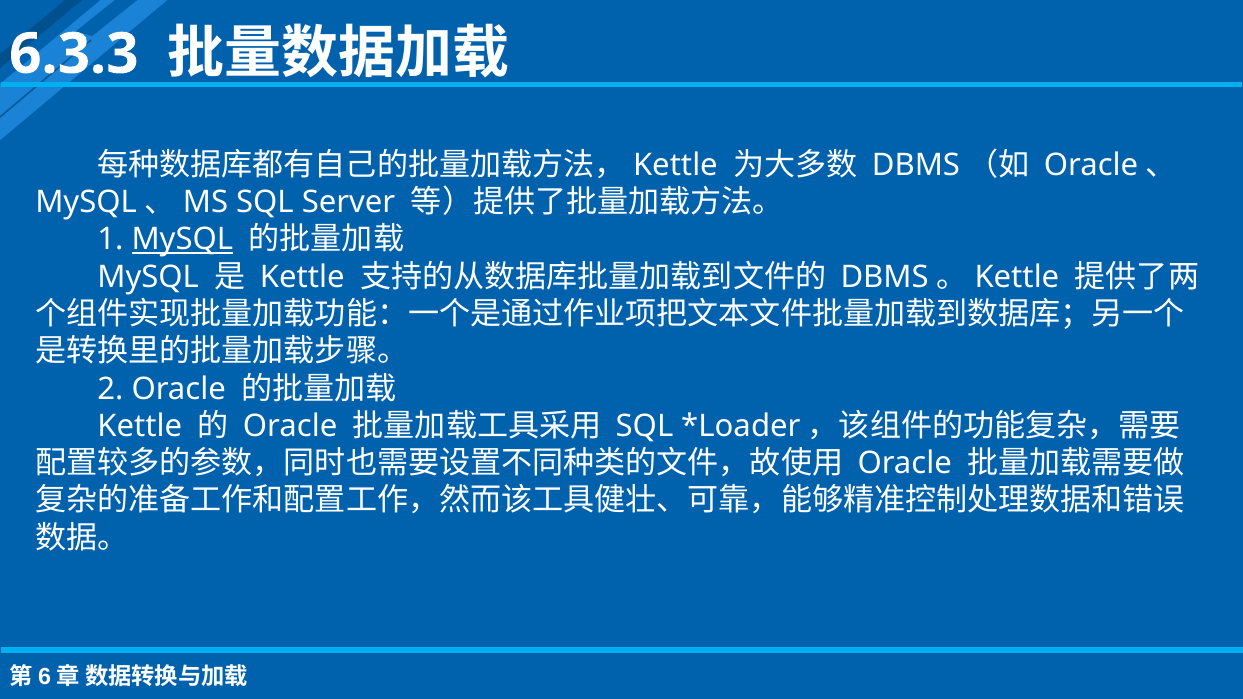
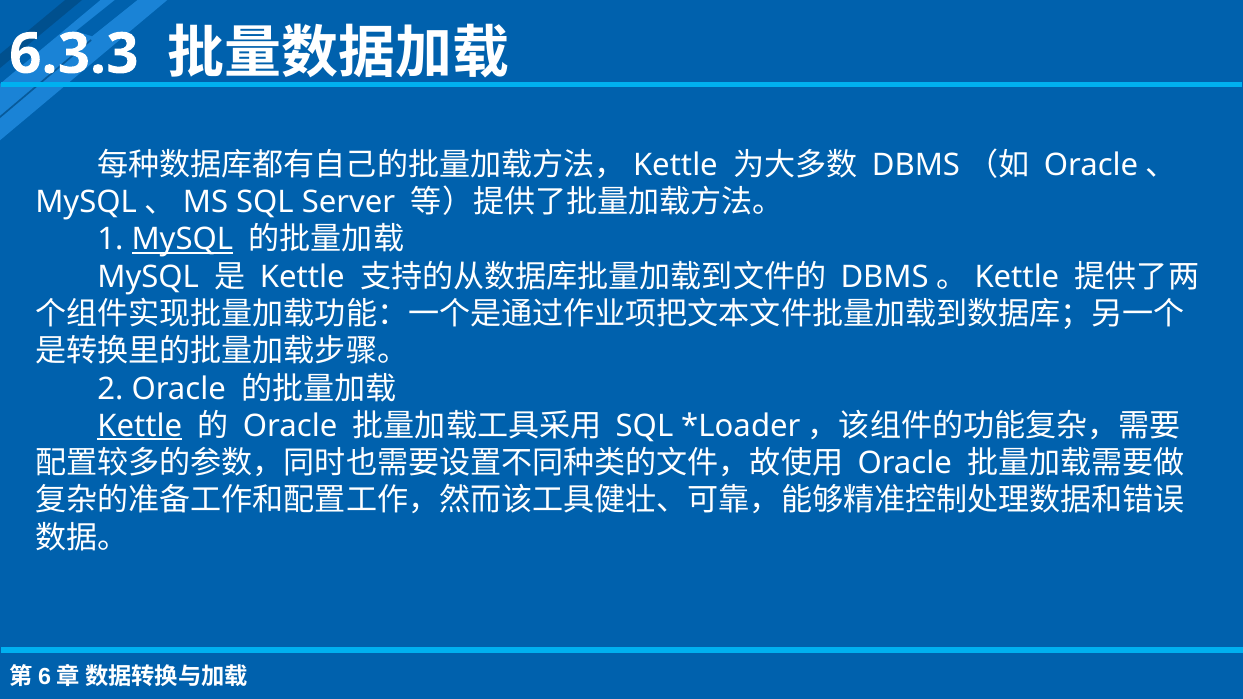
Kettle at (140, 426) underline: none -> present
